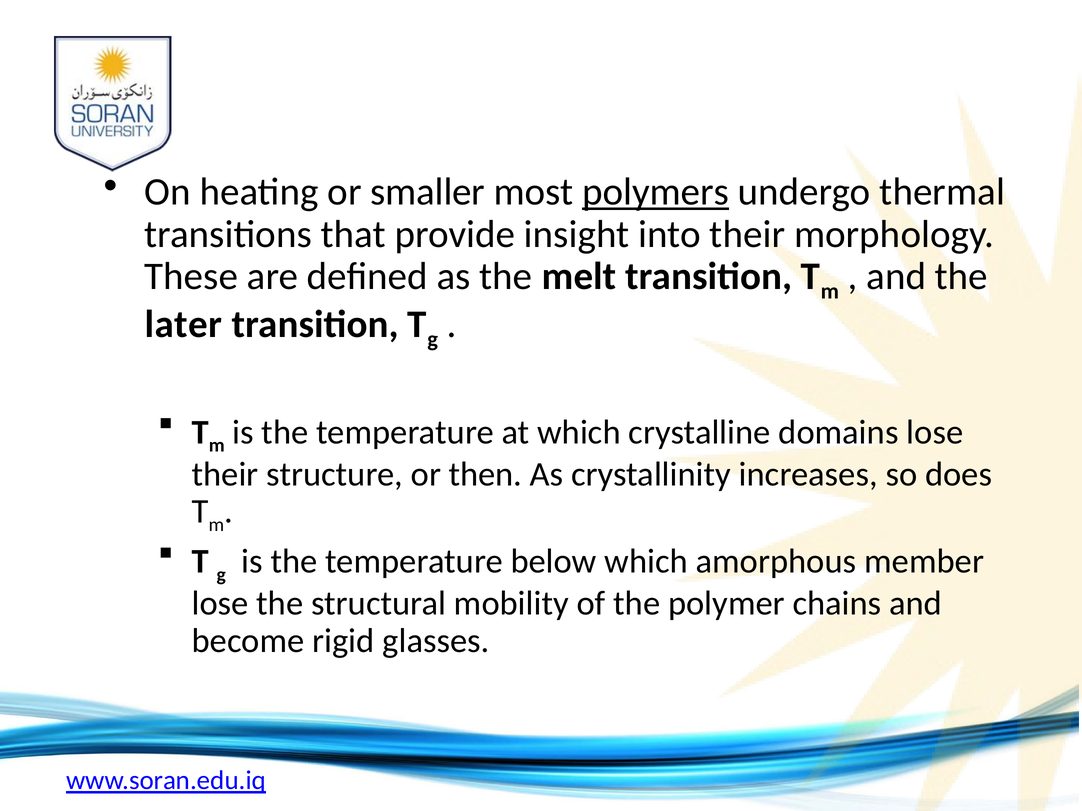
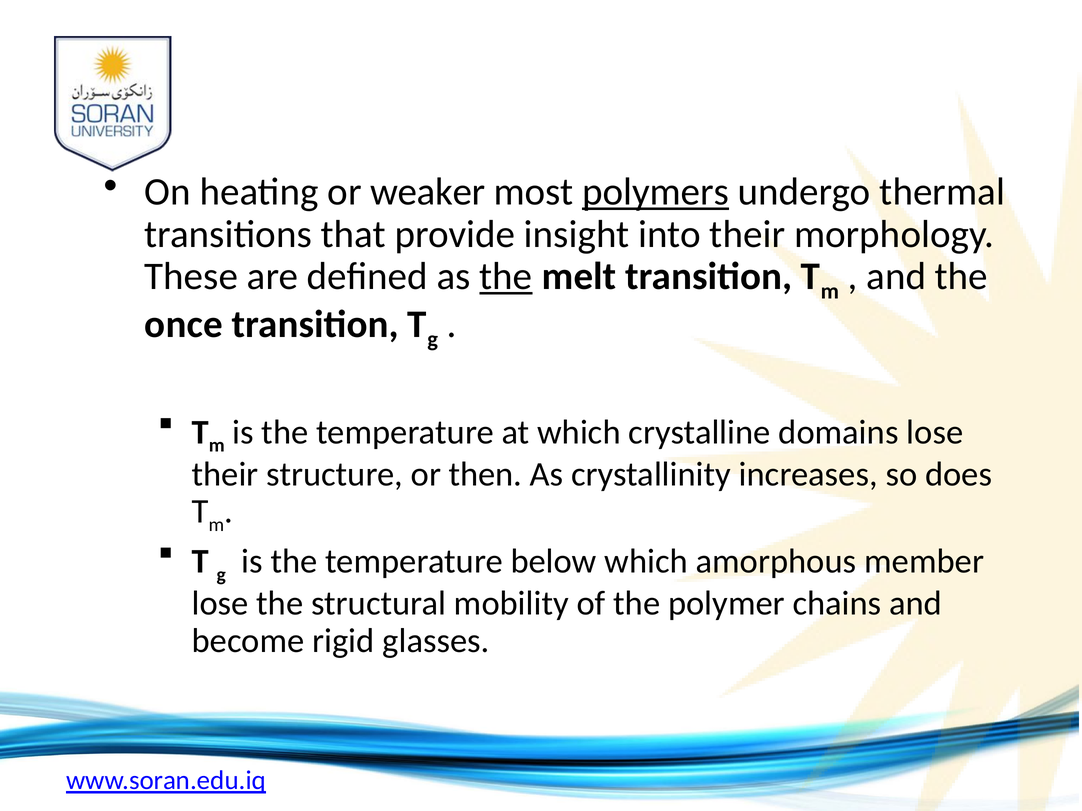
smaller: smaller -> weaker
the at (506, 277) underline: none -> present
later: later -> once
